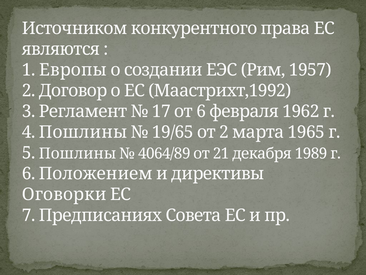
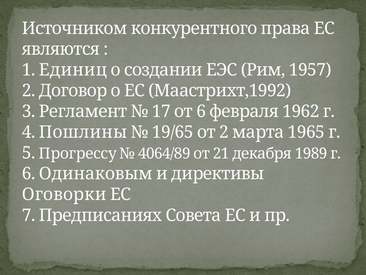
Европы: Европы -> Единиц
5 Пошлины: Пошлины -> Прогрессу
Положением: Положением -> Одинаковым
